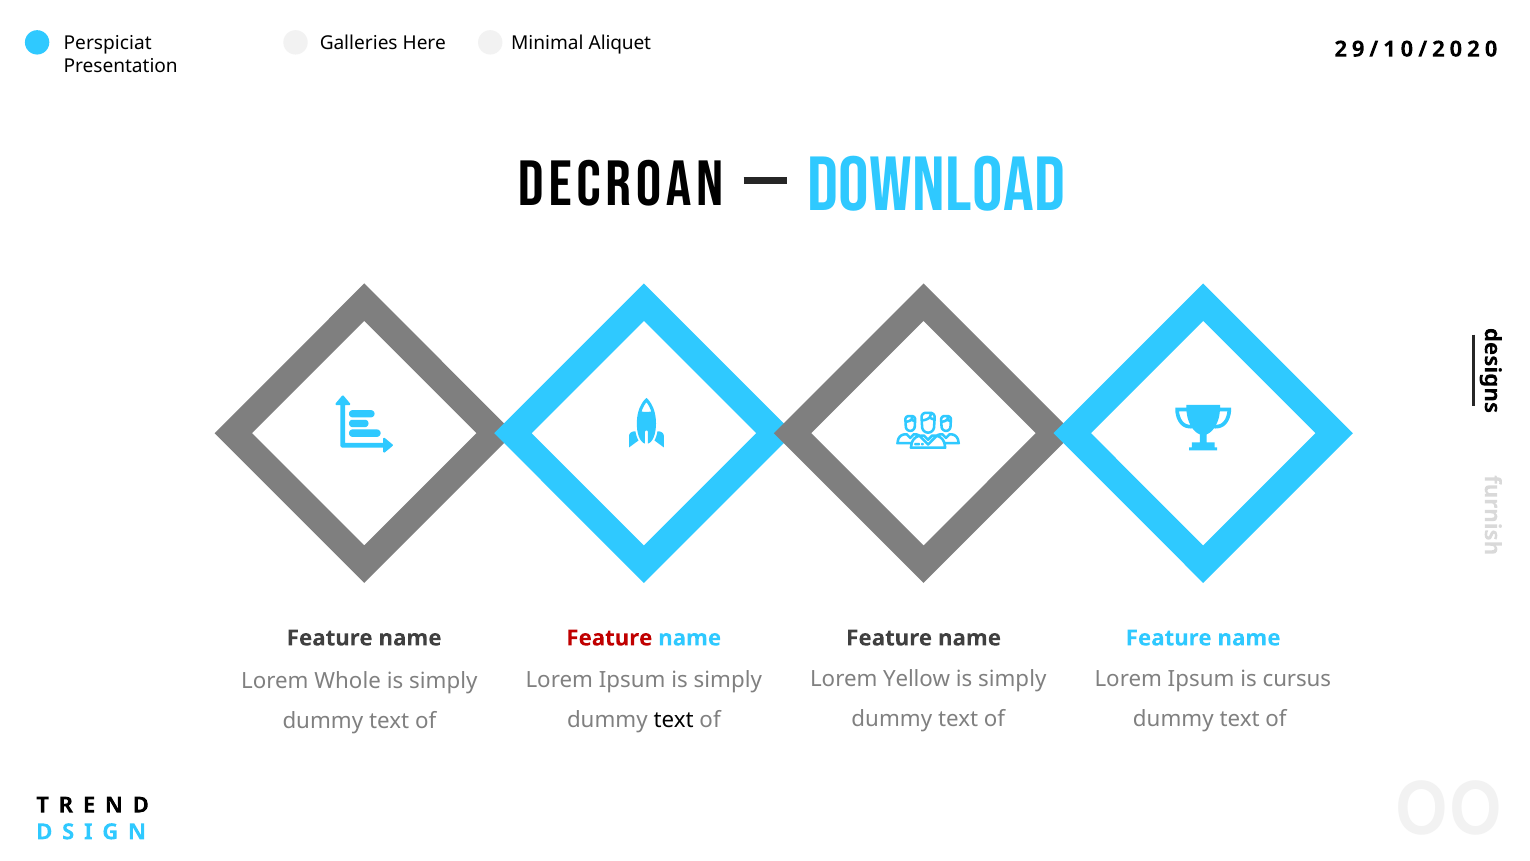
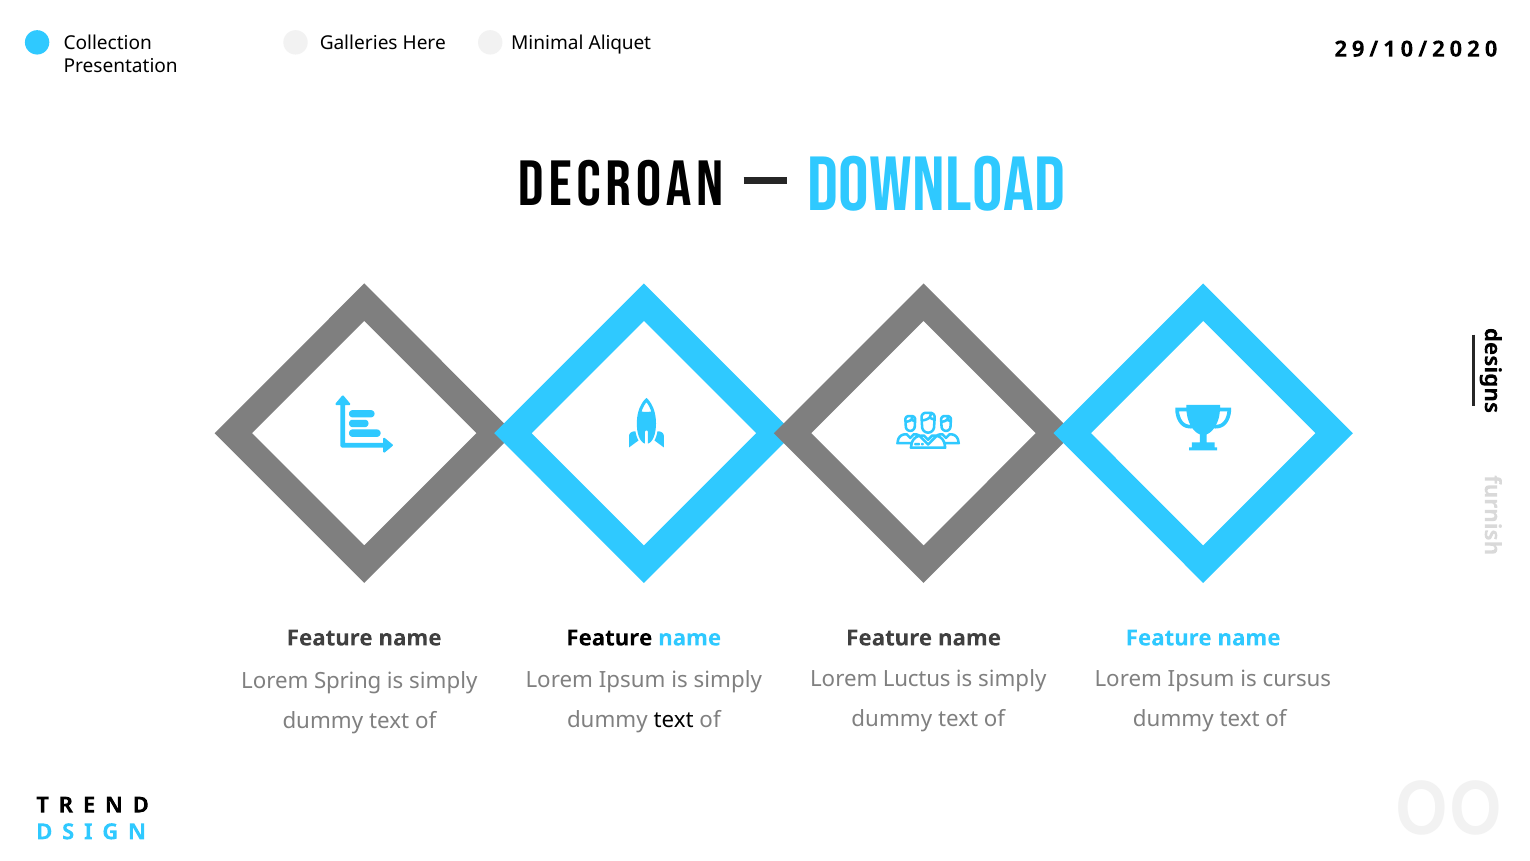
Perspiciat: Perspiciat -> Collection
Feature at (609, 638) colour: red -> black
Yellow: Yellow -> Luctus
Whole: Whole -> Spring
